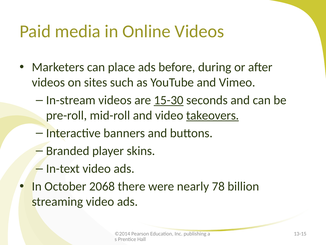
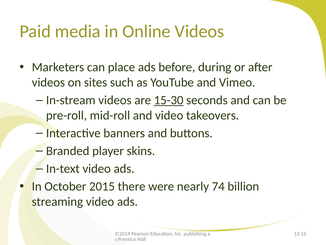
takeovers underline: present -> none
2068: 2068 -> 2015
78: 78 -> 74
